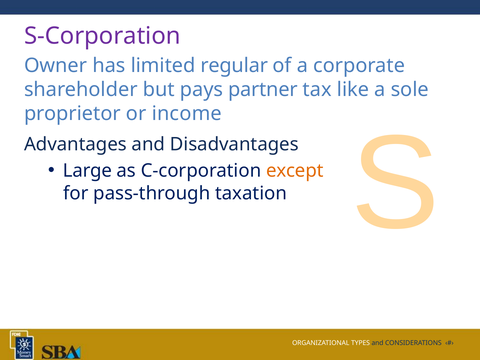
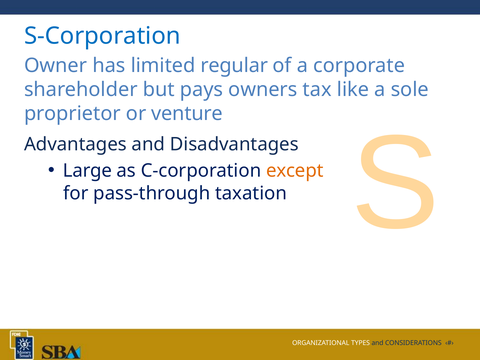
S-Corporation colour: purple -> blue
partner: partner -> owners
income: income -> venture
